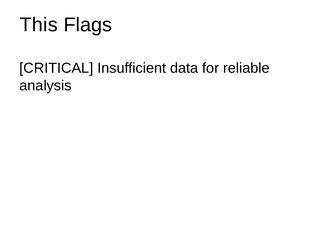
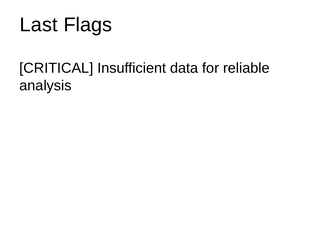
This: This -> Last
